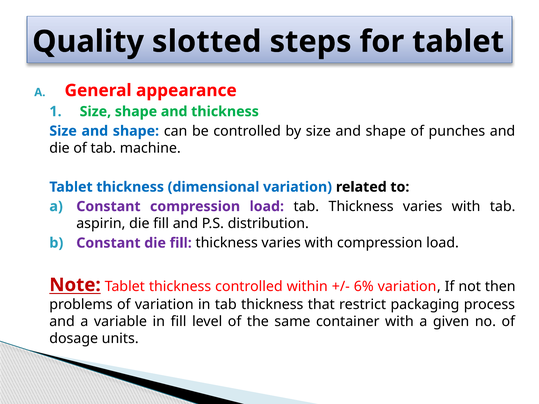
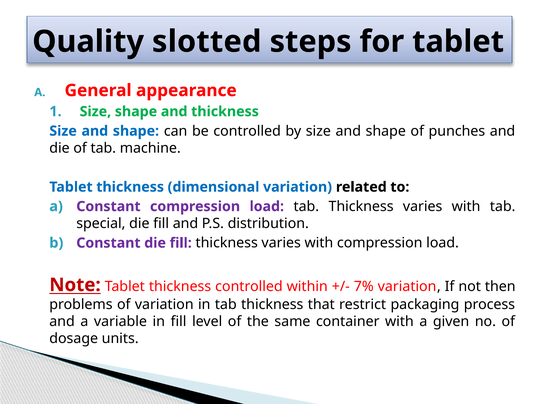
aspirin: aspirin -> special
6%: 6% -> 7%
